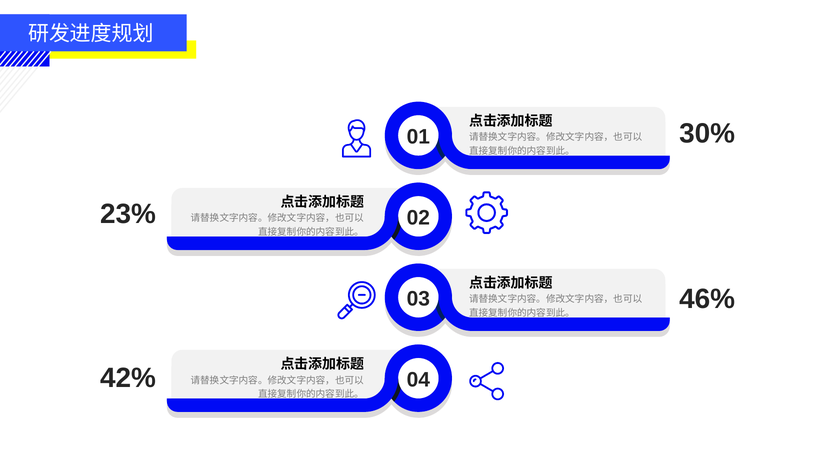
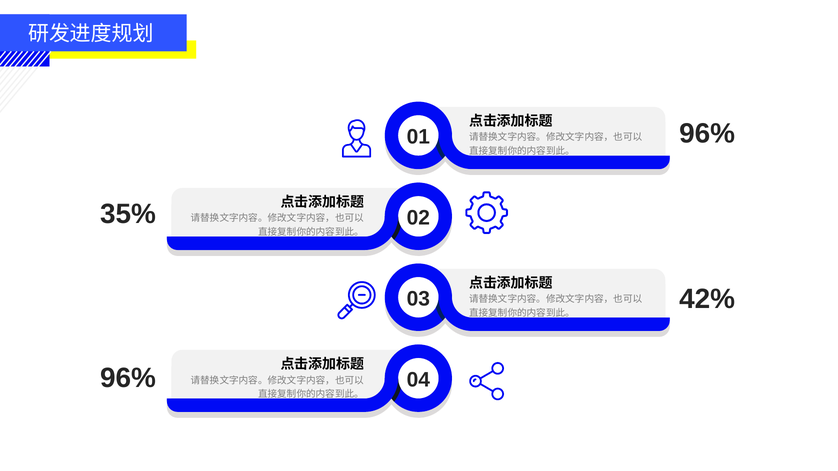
30% at (707, 134): 30% -> 96%
23%: 23% -> 35%
46%: 46% -> 42%
42% at (128, 379): 42% -> 96%
